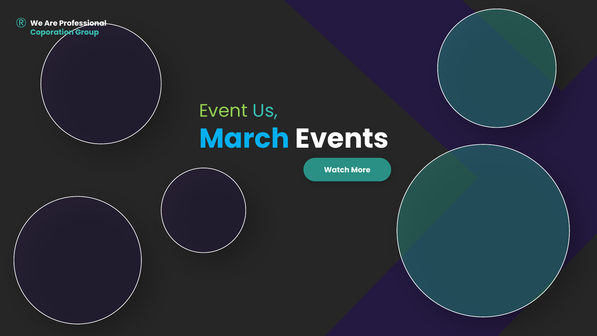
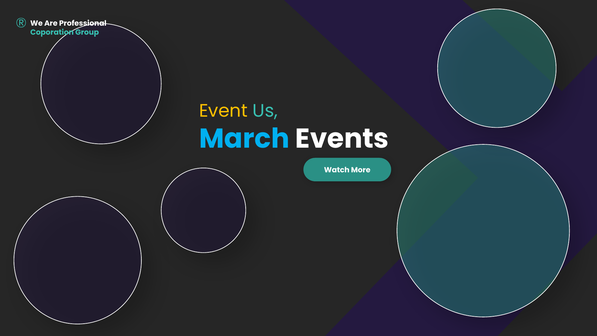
Event colour: light green -> yellow
